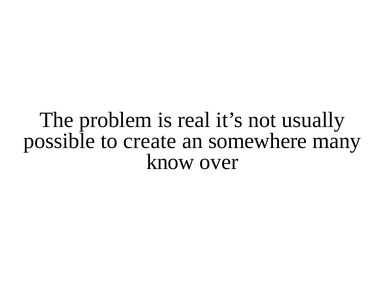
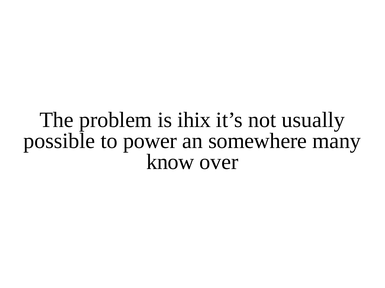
real: real -> ihix
create: create -> power
